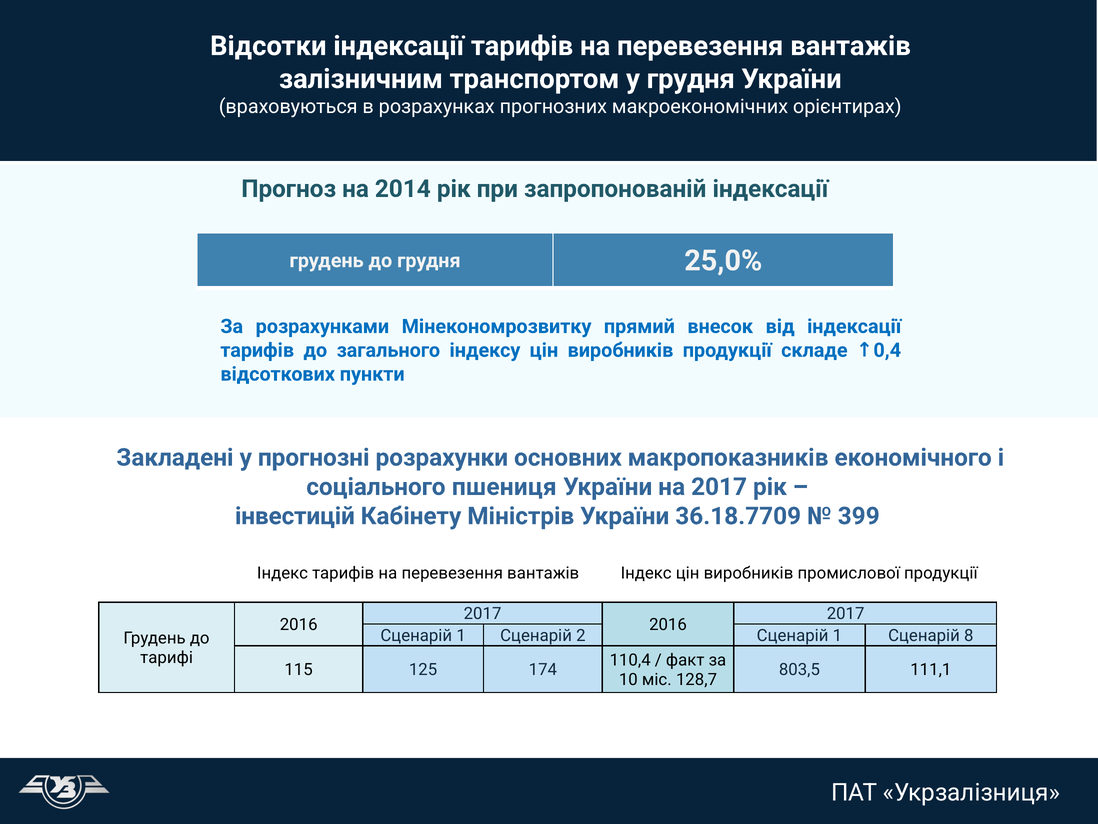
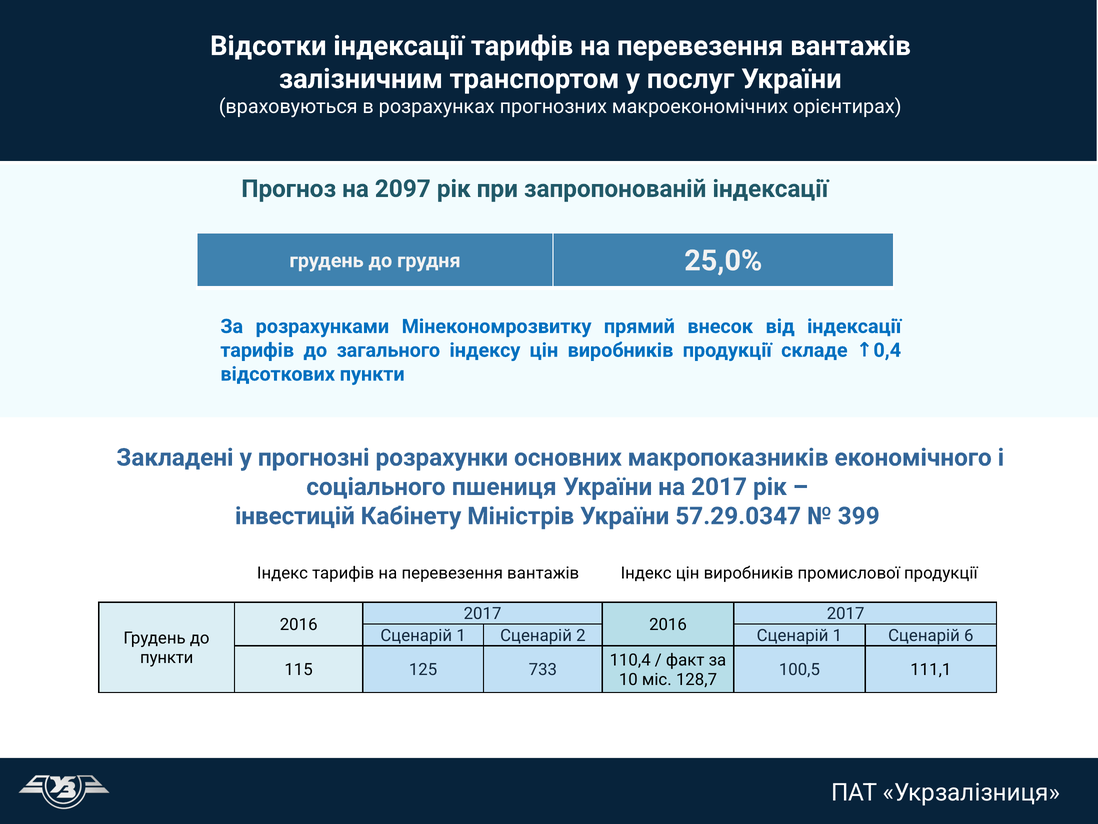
у грудня: грудня -> послуг
2014: 2014 -> 2097
36.18.7709: 36.18.7709 -> 57.29.0347
8: 8 -> 6
тарифі at (167, 657): тарифі -> пункти
174: 174 -> 733
803,5: 803,5 -> 100,5
